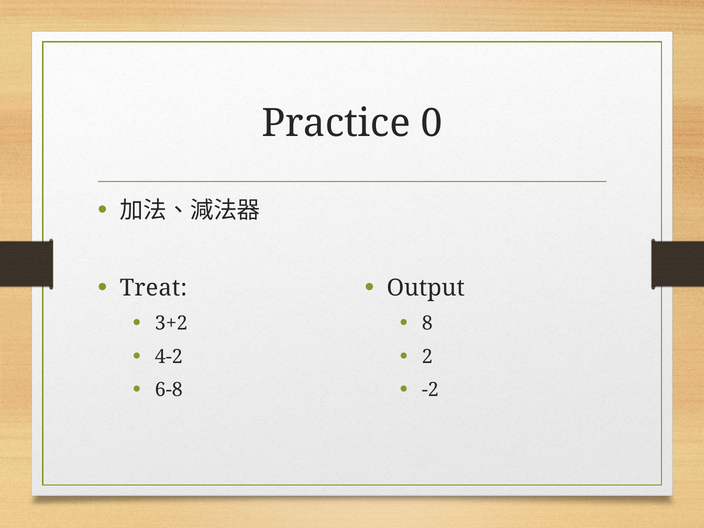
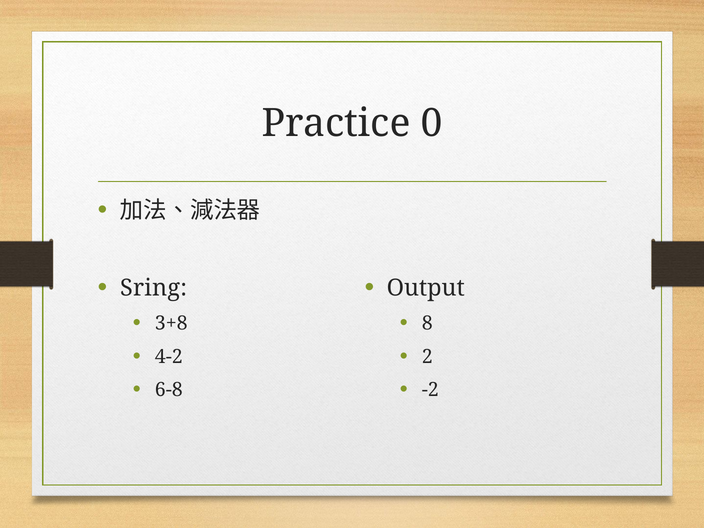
Treat: Treat -> Sring
3+2: 3+2 -> 3+8
